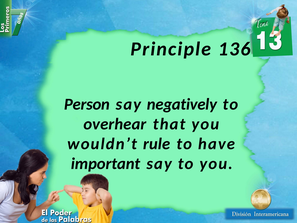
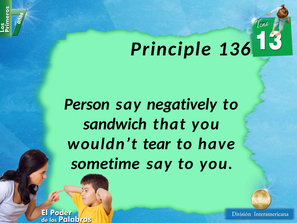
overhear: overhear -> sandwich
rule: rule -> tear
important: important -> sometime
